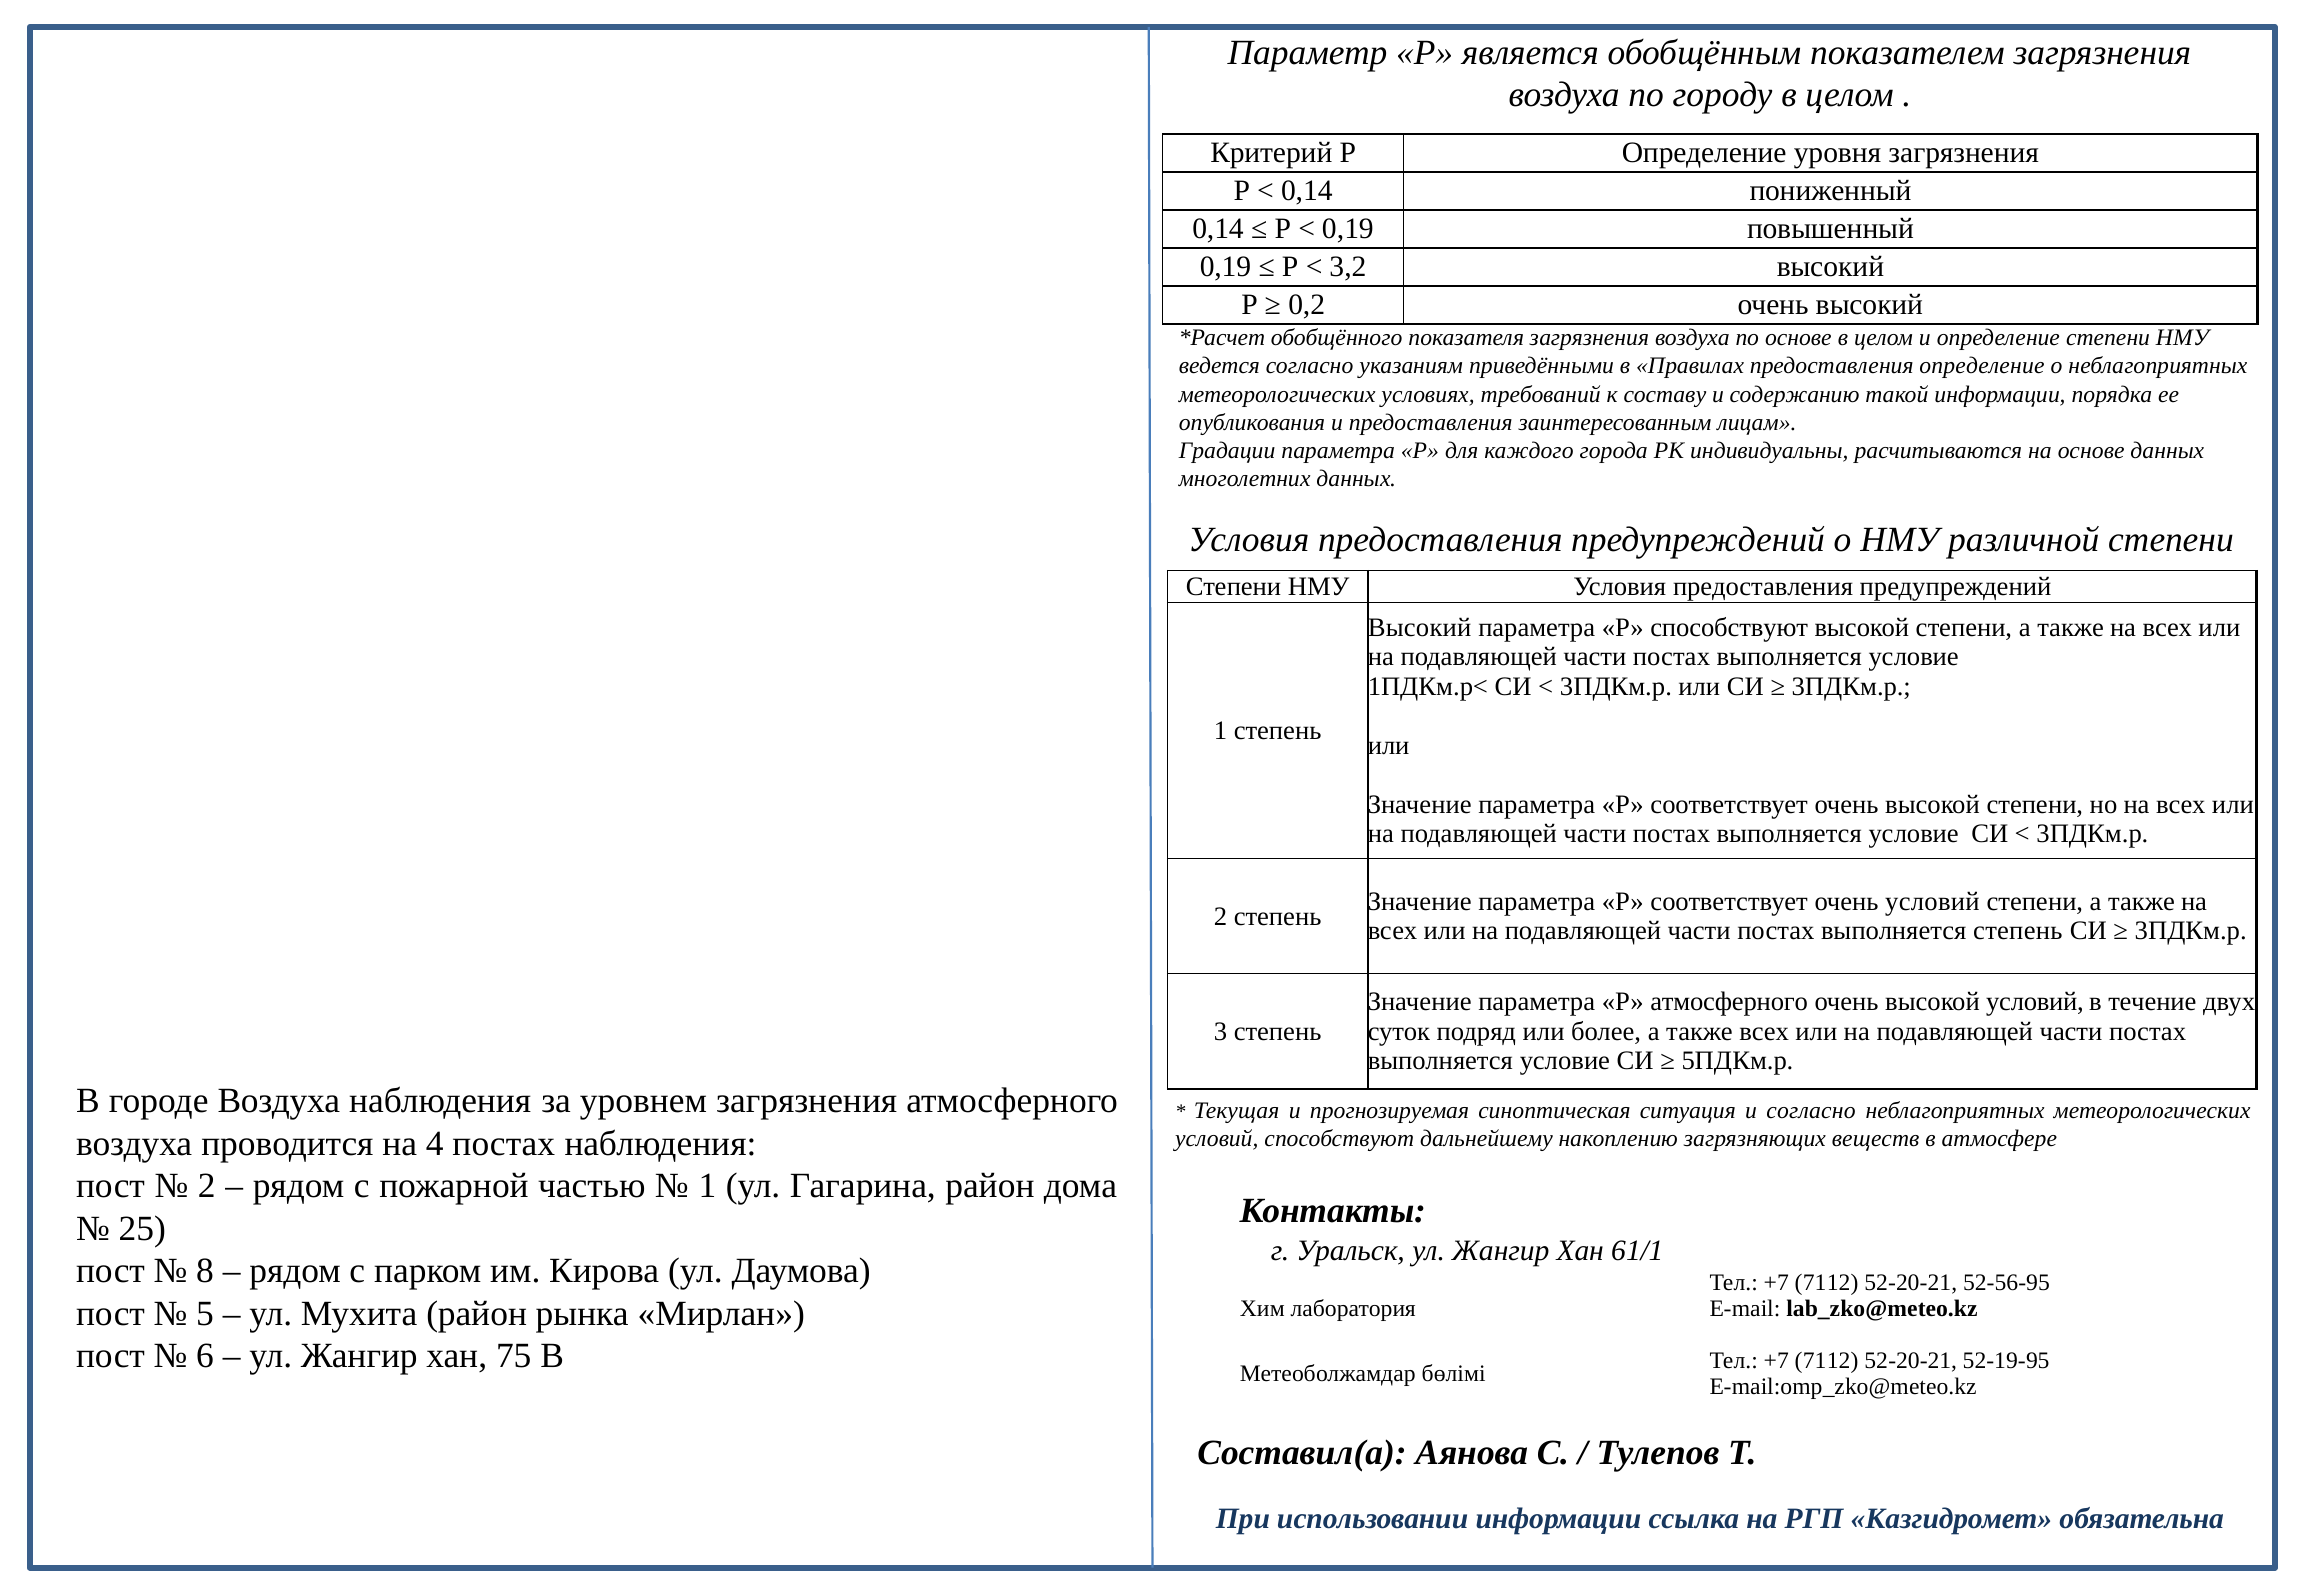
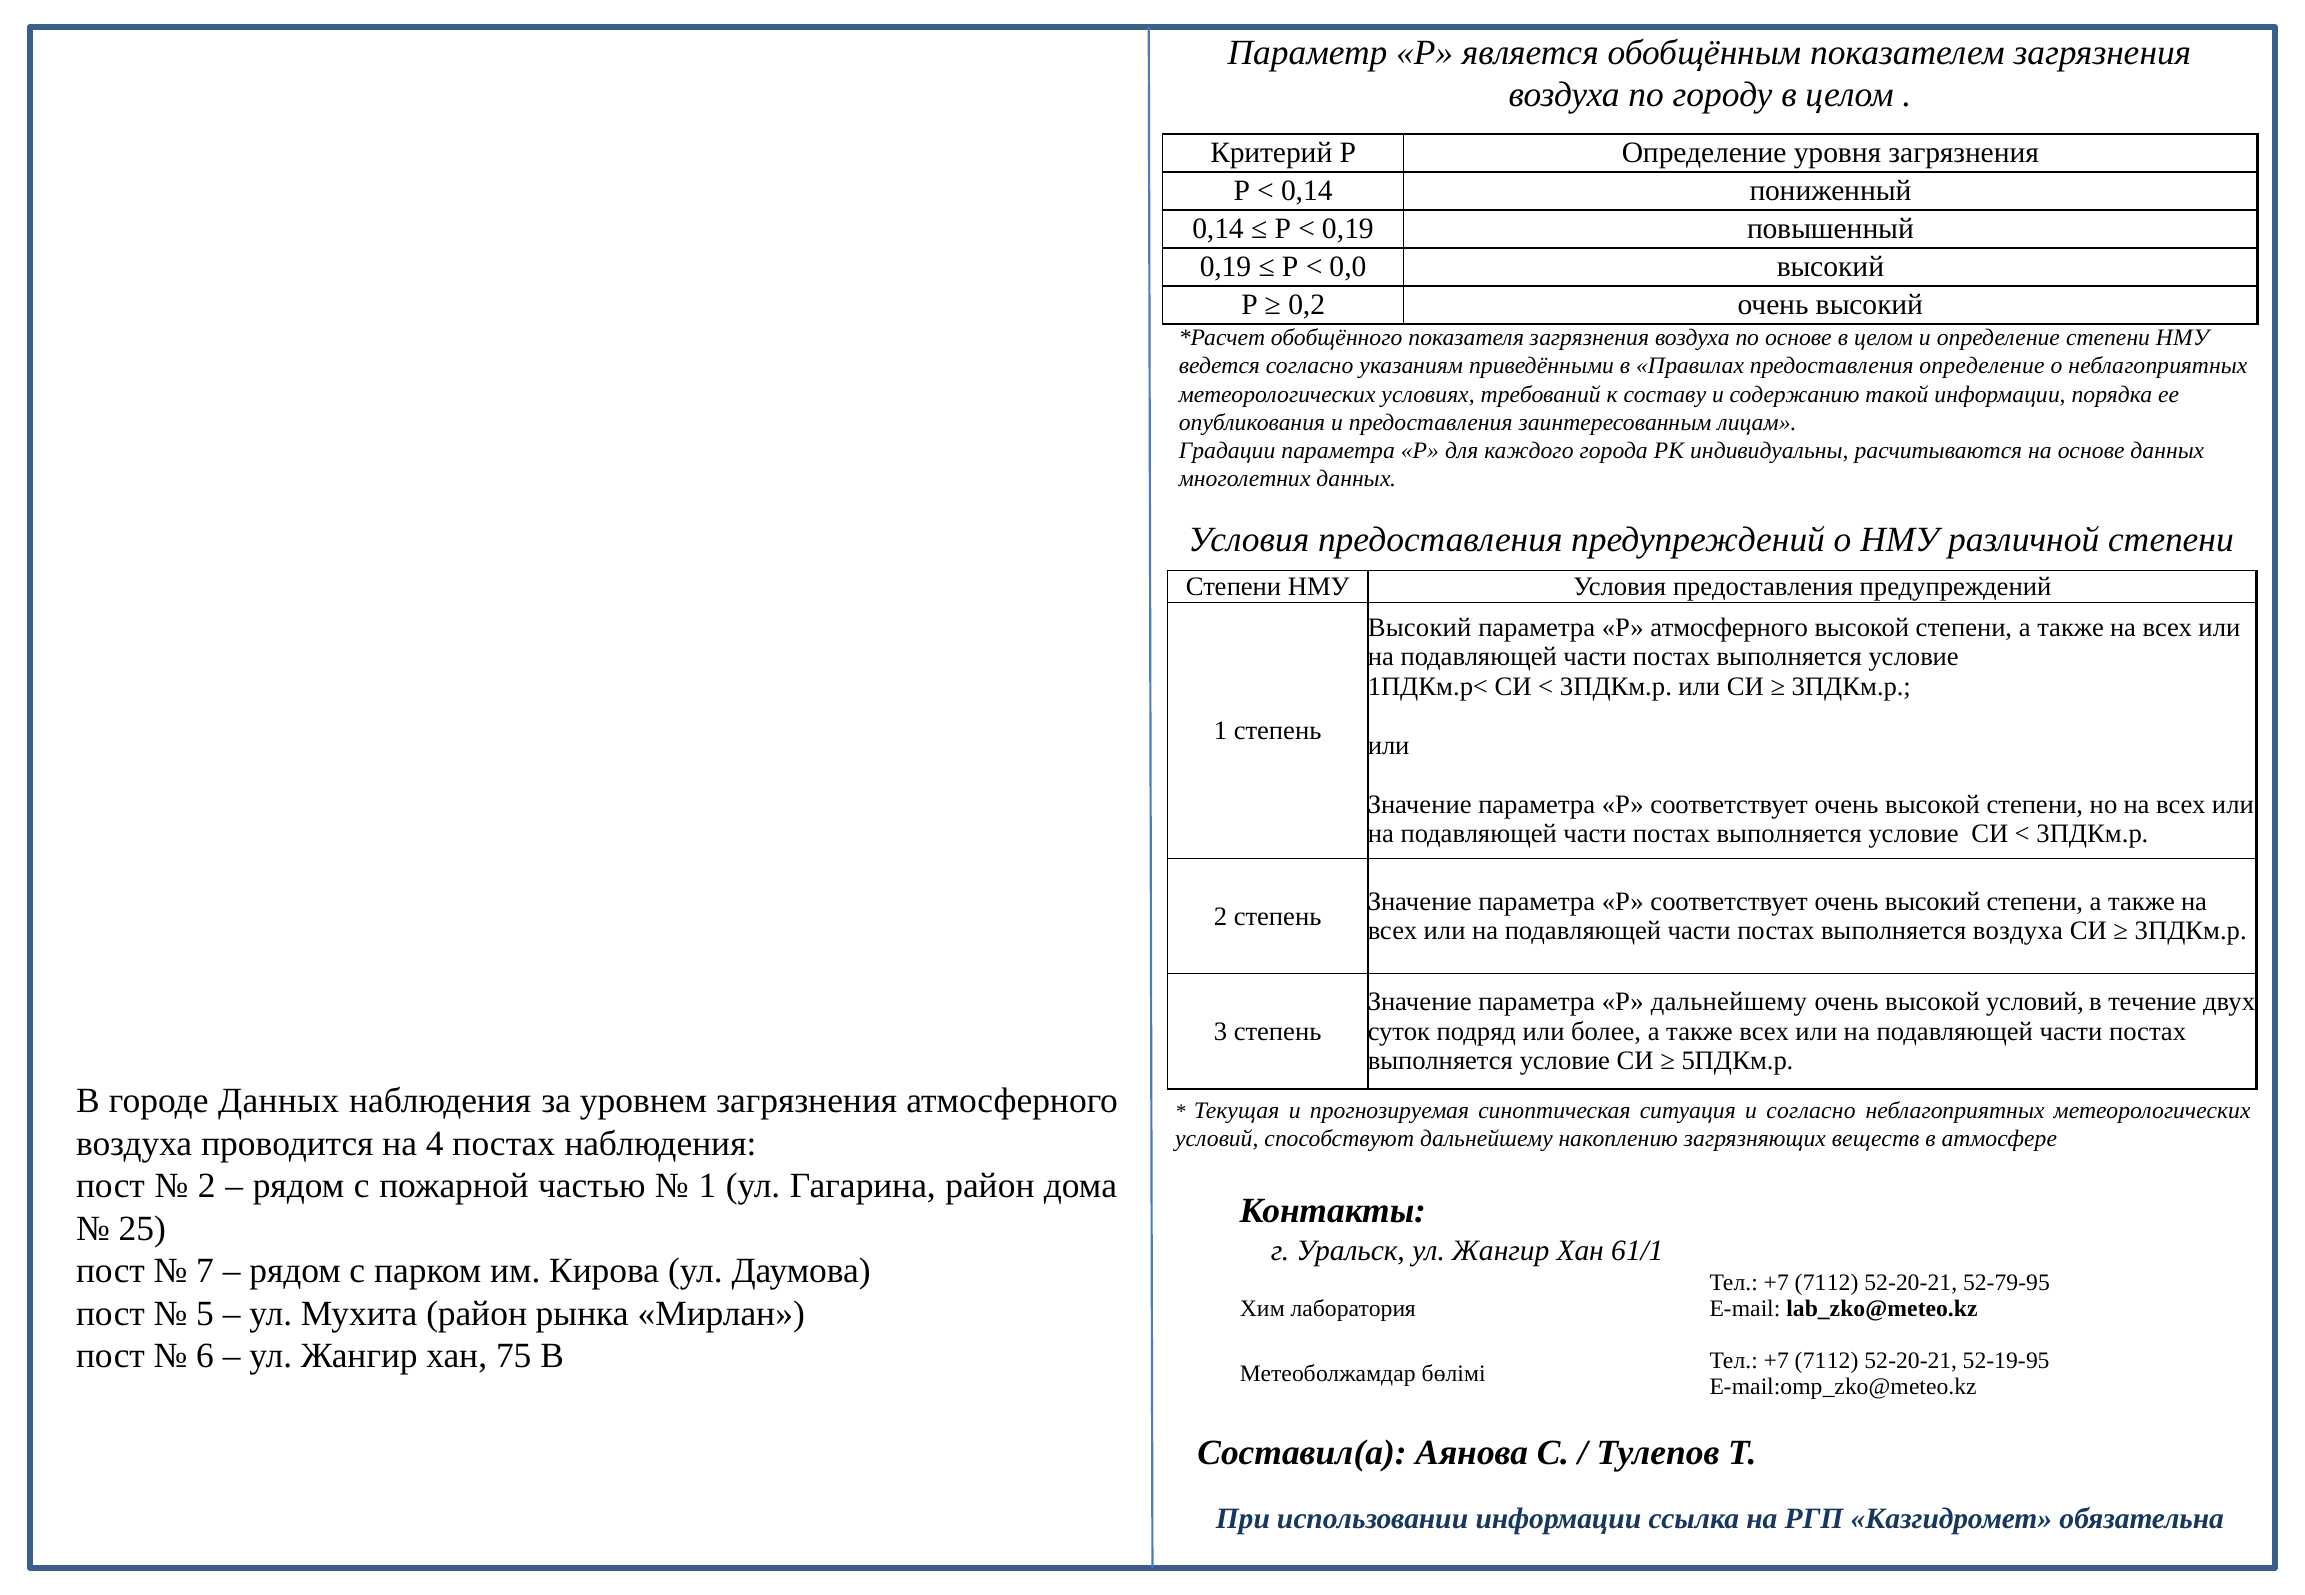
3,2: 3,2 -> 0,0
Р способствуют: способствуют -> атмосферного
соответствует очень условий: условий -> высокий
выполняется степень: степень -> воздуха
Р атмосферного: атмосферного -> дальнейшему
городе Воздуха: Воздуха -> Данных
8: 8 -> 7
52-56-95: 52-56-95 -> 52-79-95
